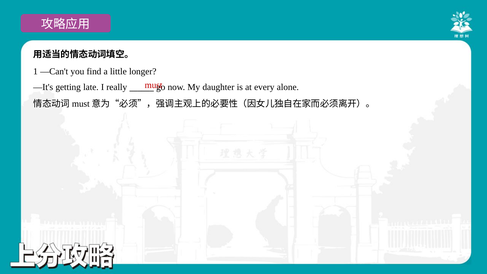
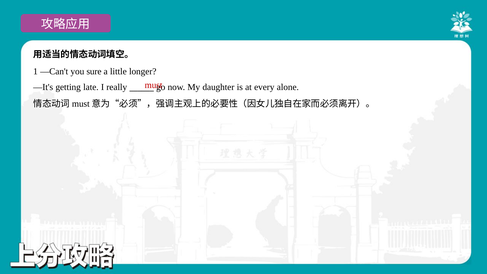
find: find -> sure
